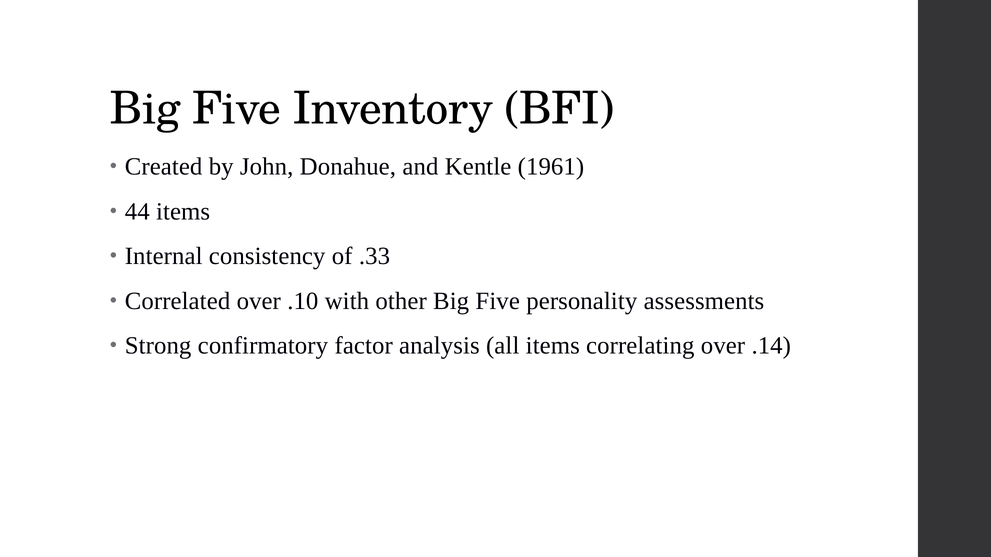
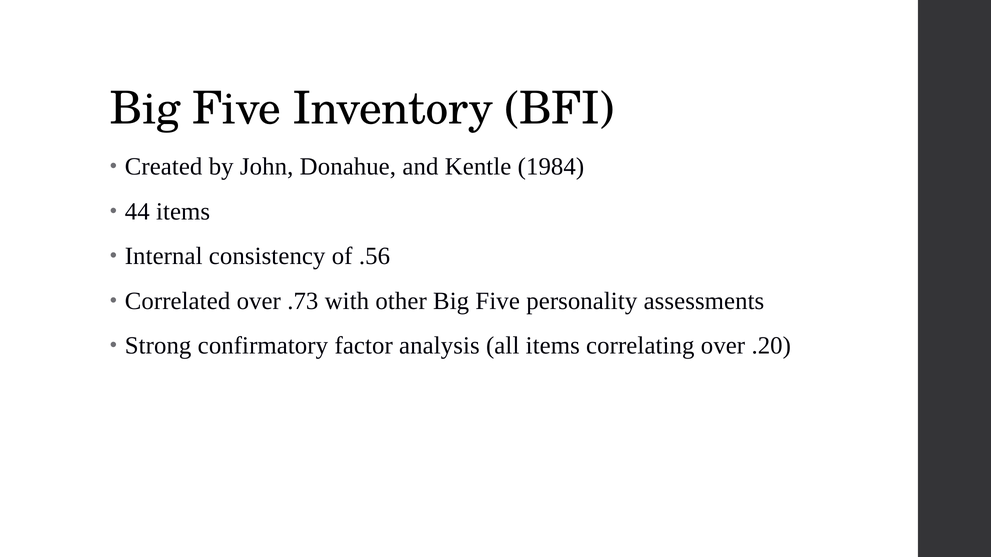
1961: 1961 -> 1984
.33: .33 -> .56
.10: .10 -> .73
.14: .14 -> .20
